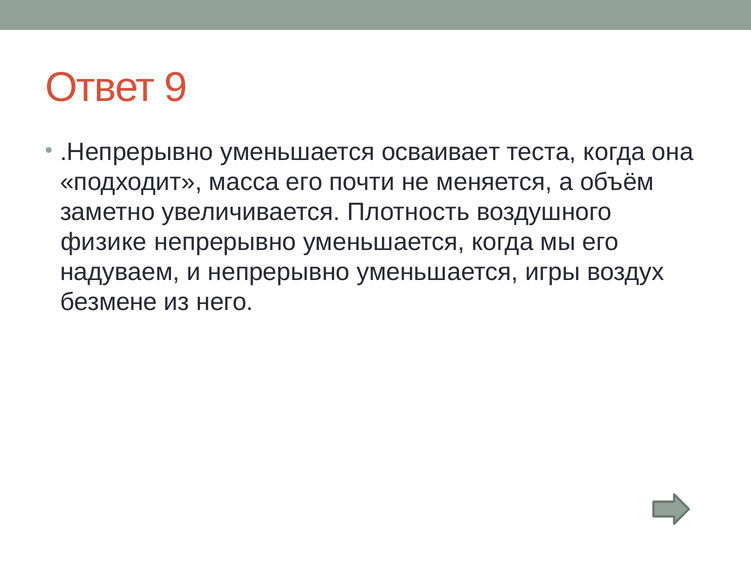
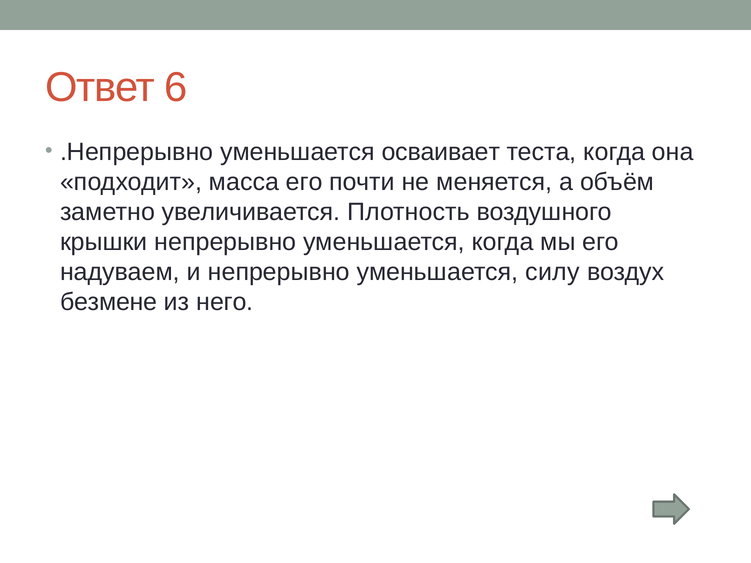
9: 9 -> 6
физике: физике -> крышки
игры: игры -> силу
